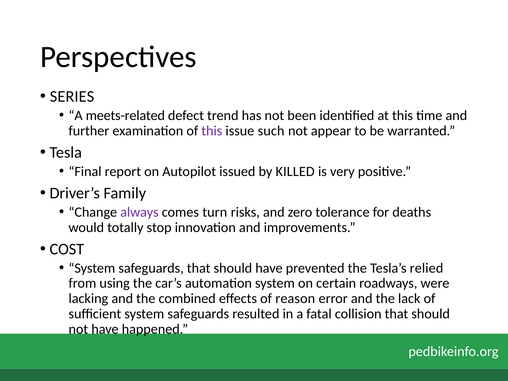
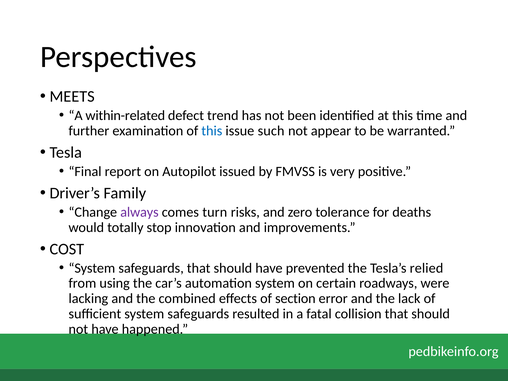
SERIES: SERIES -> MEETS
meets-related: meets-related -> within-related
this at (212, 131) colour: purple -> blue
KILLED: KILLED -> FMVSS
reason: reason -> section
